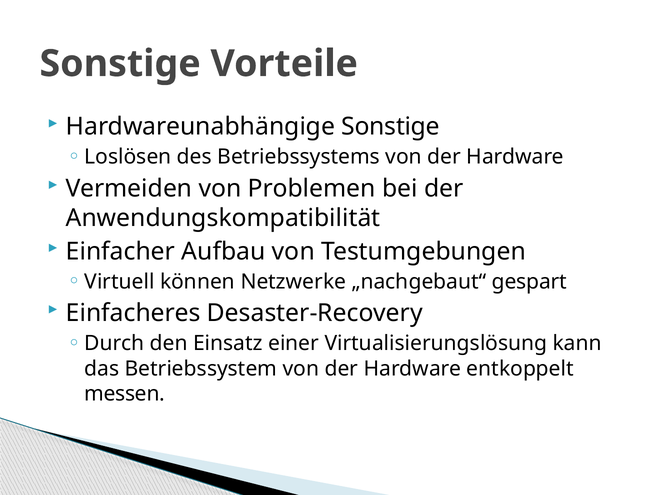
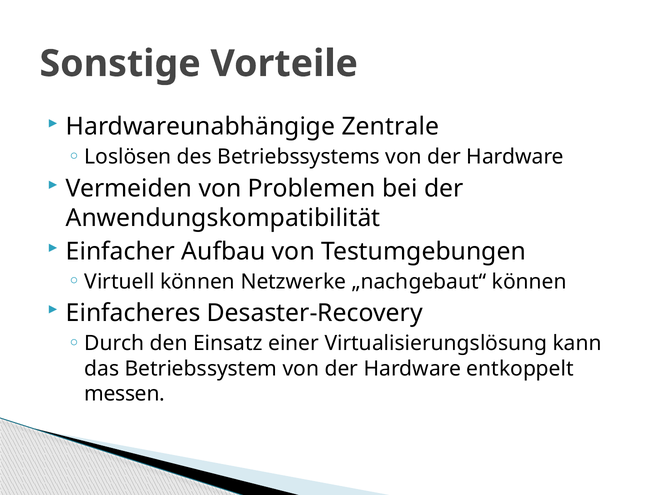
Hardwareunabhängige Sonstige: Sonstige -> Zentrale
„nachgebaut“ gespart: gespart -> können
